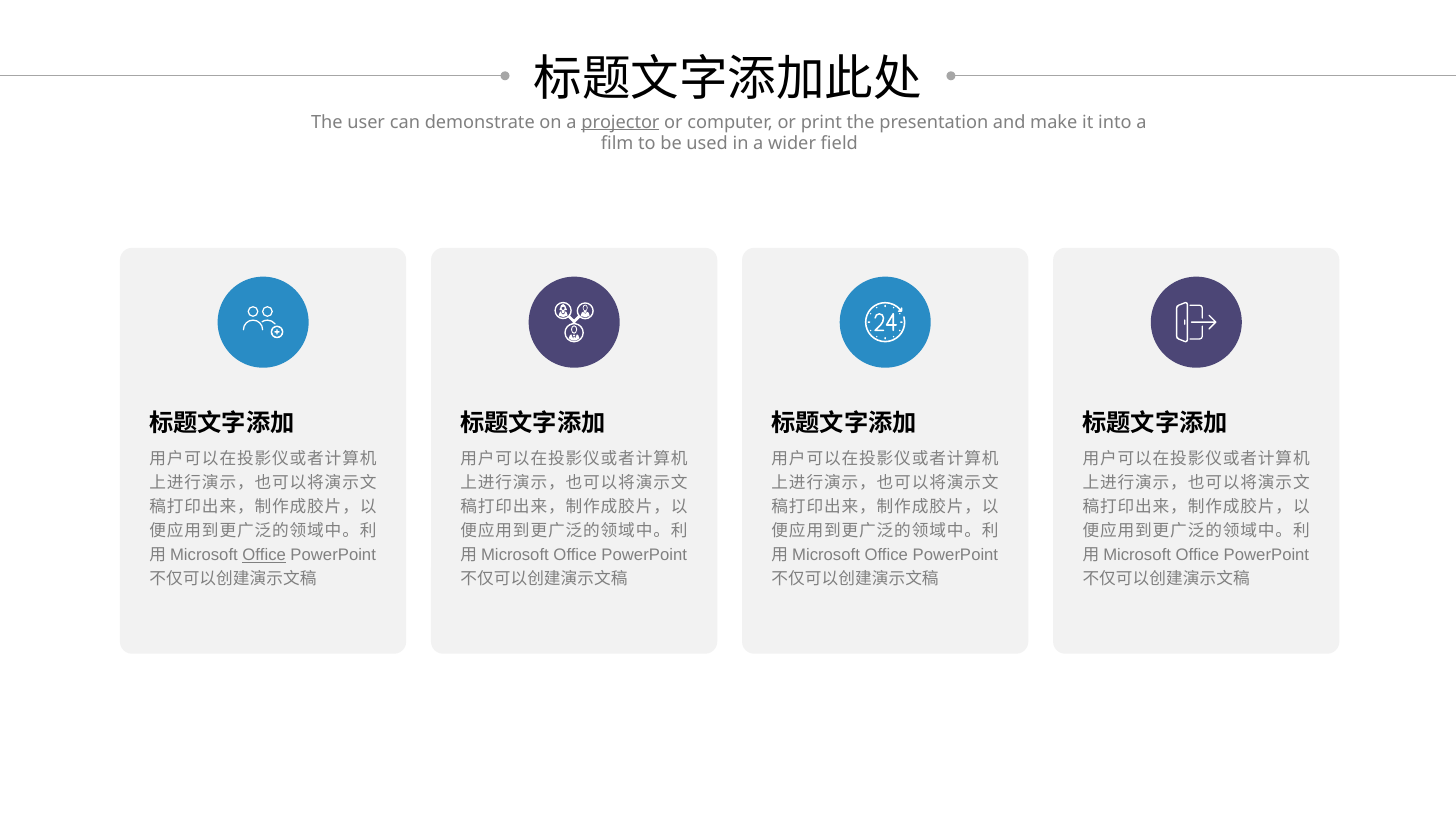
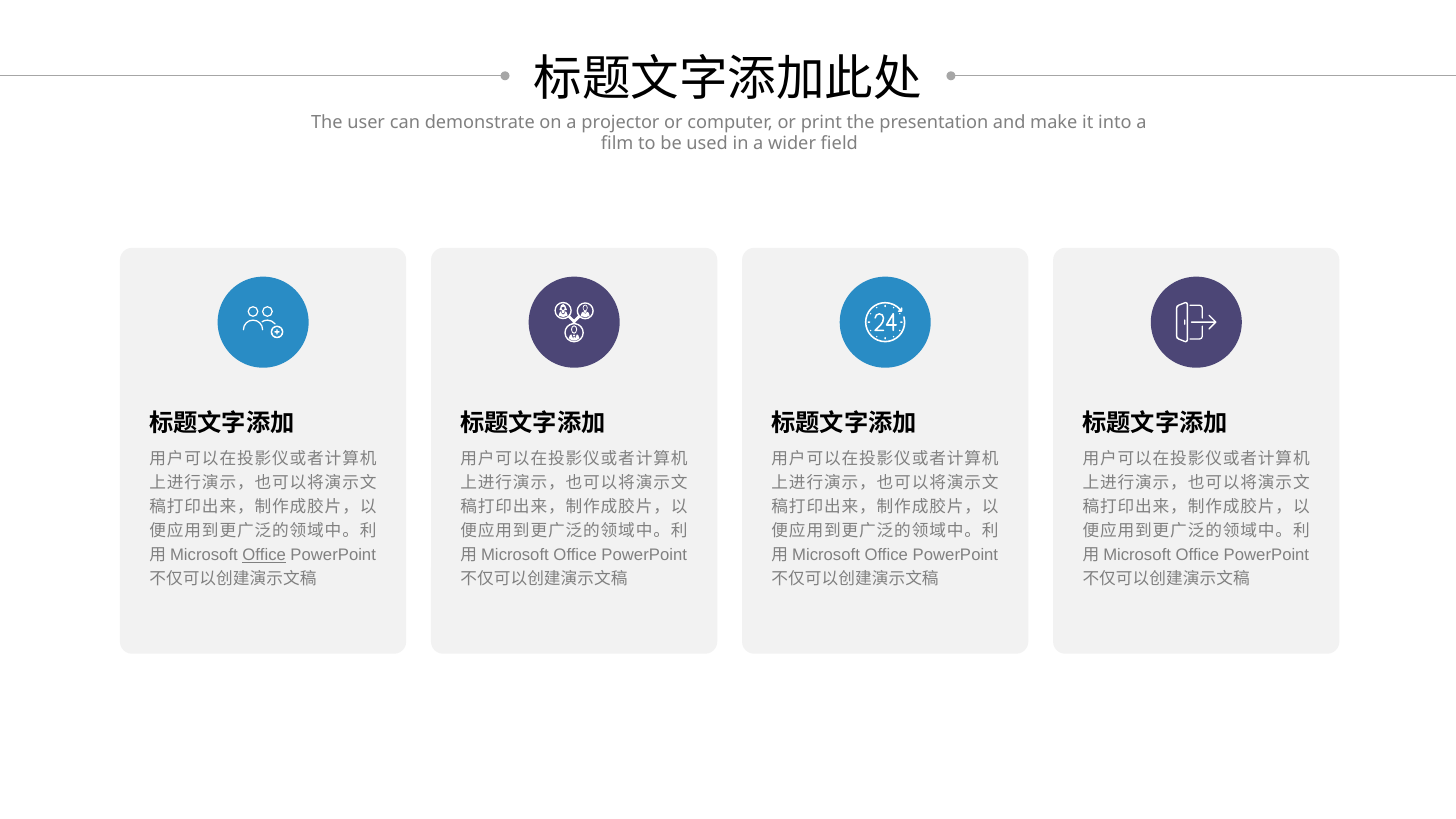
projector underline: present -> none
